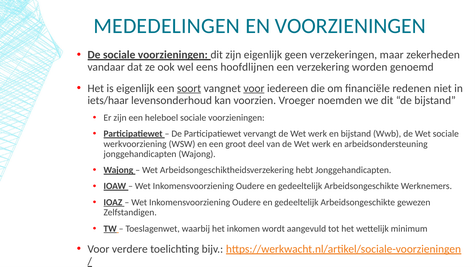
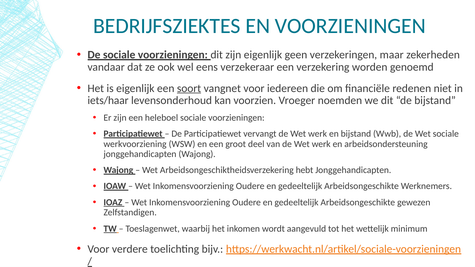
MEDEDELINGEN: MEDEDELINGEN -> BEDRIJFSZIEKTES
hoofdlijnen: hoofdlijnen -> verzekeraar
voor at (254, 88) underline: present -> none
